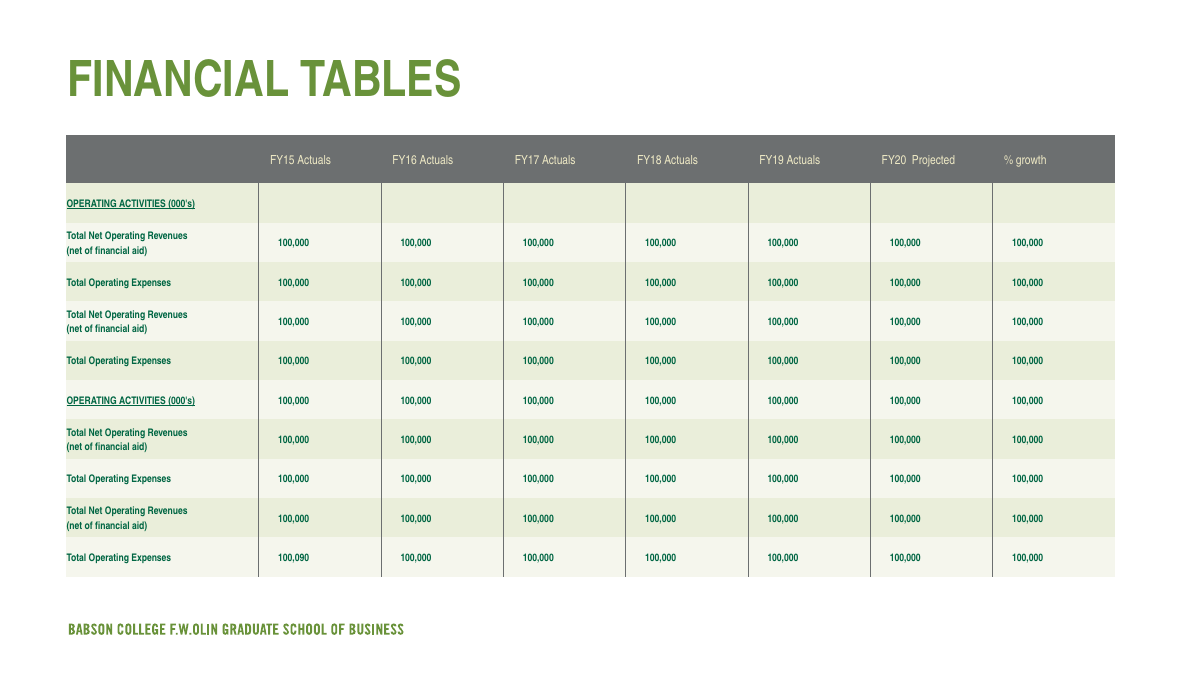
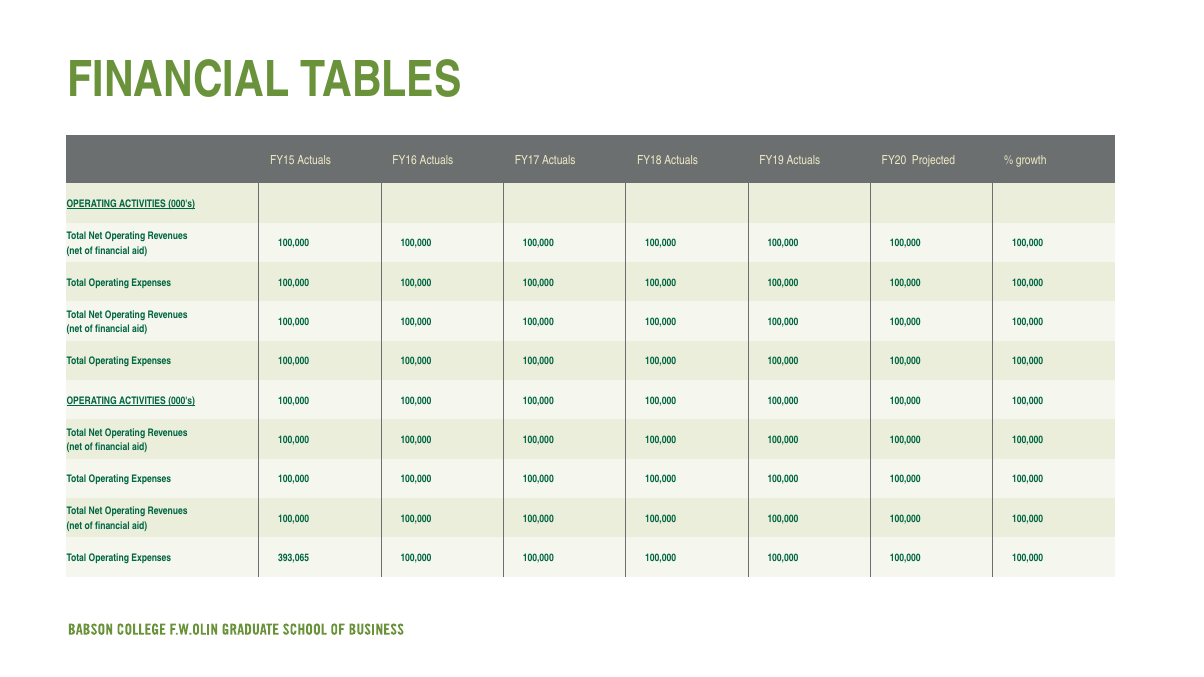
100,090: 100,090 -> 393,065
